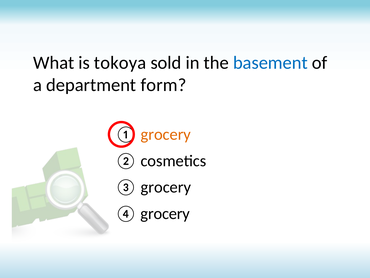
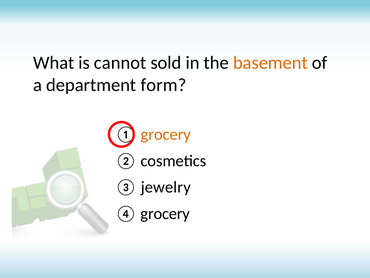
tokoya: tokoya -> cannot
basement colour: blue -> orange
③ grocery: grocery -> jewelry
